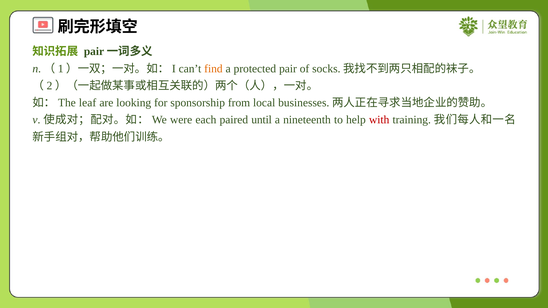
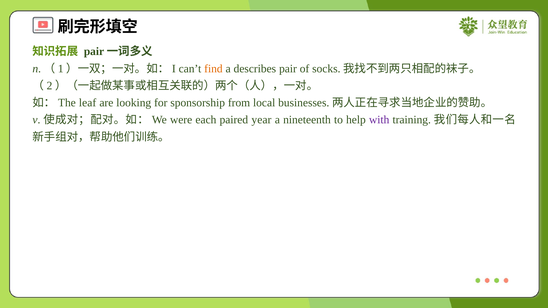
protected: protected -> describes
until: until -> year
with colour: red -> purple
